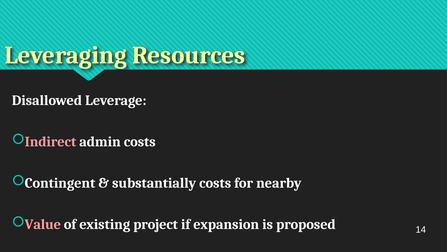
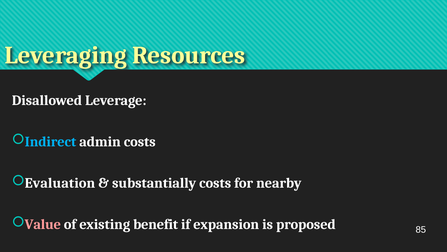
Indirect colour: pink -> light blue
Contingent: Contingent -> Evaluation
project: project -> benefit
14: 14 -> 85
